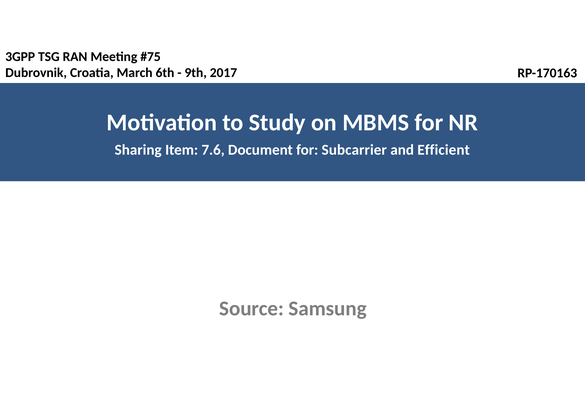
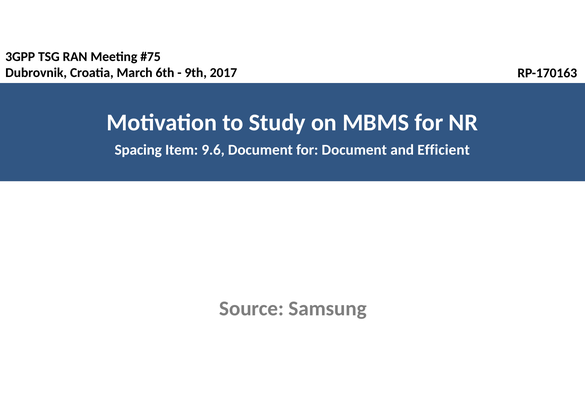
Sharing: Sharing -> Spacing
7.6: 7.6 -> 9.6
for Subcarrier: Subcarrier -> Document
